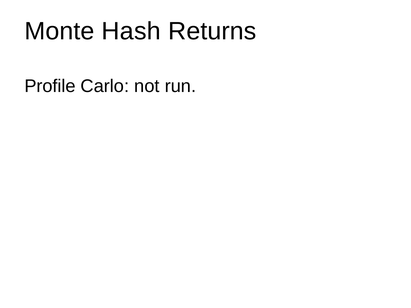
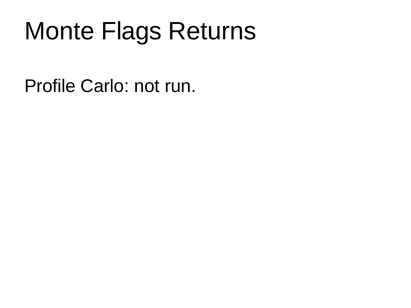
Hash: Hash -> Flags
